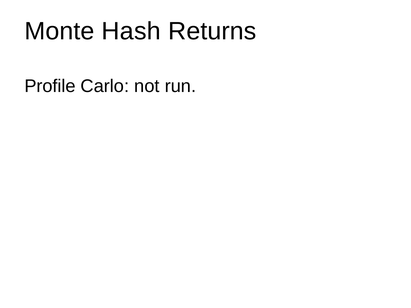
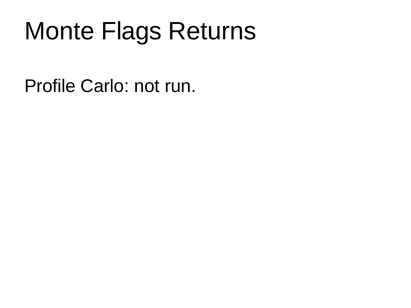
Hash: Hash -> Flags
